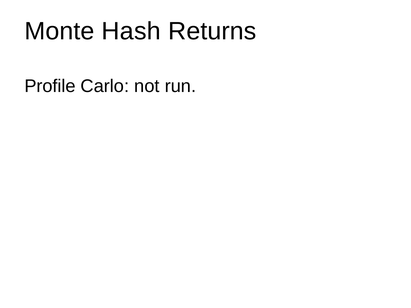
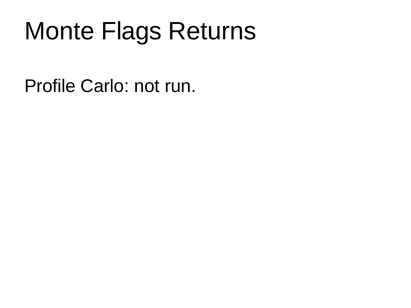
Hash: Hash -> Flags
